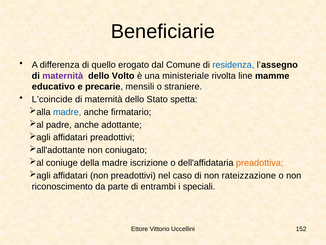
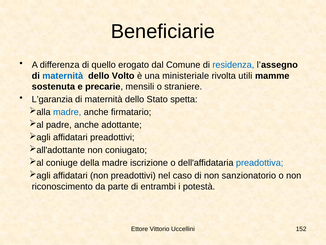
maternità at (63, 76) colour: purple -> blue
line: line -> utili
educativo: educativo -> sostenuta
L’coincide: L’coincide -> L’garanzia
preadottiva colour: orange -> blue
rateizzazione: rateizzazione -> sanzionatorio
speciali: speciali -> potestà
